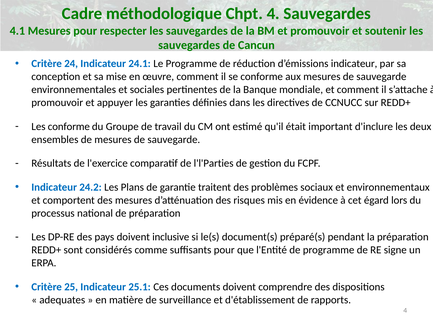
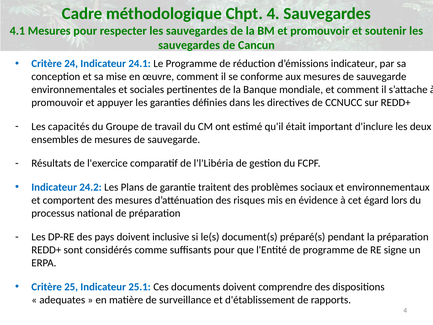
Les conforme: conforme -> capacités
l'l'Parties: l'l'Parties -> l'l'Libéria
